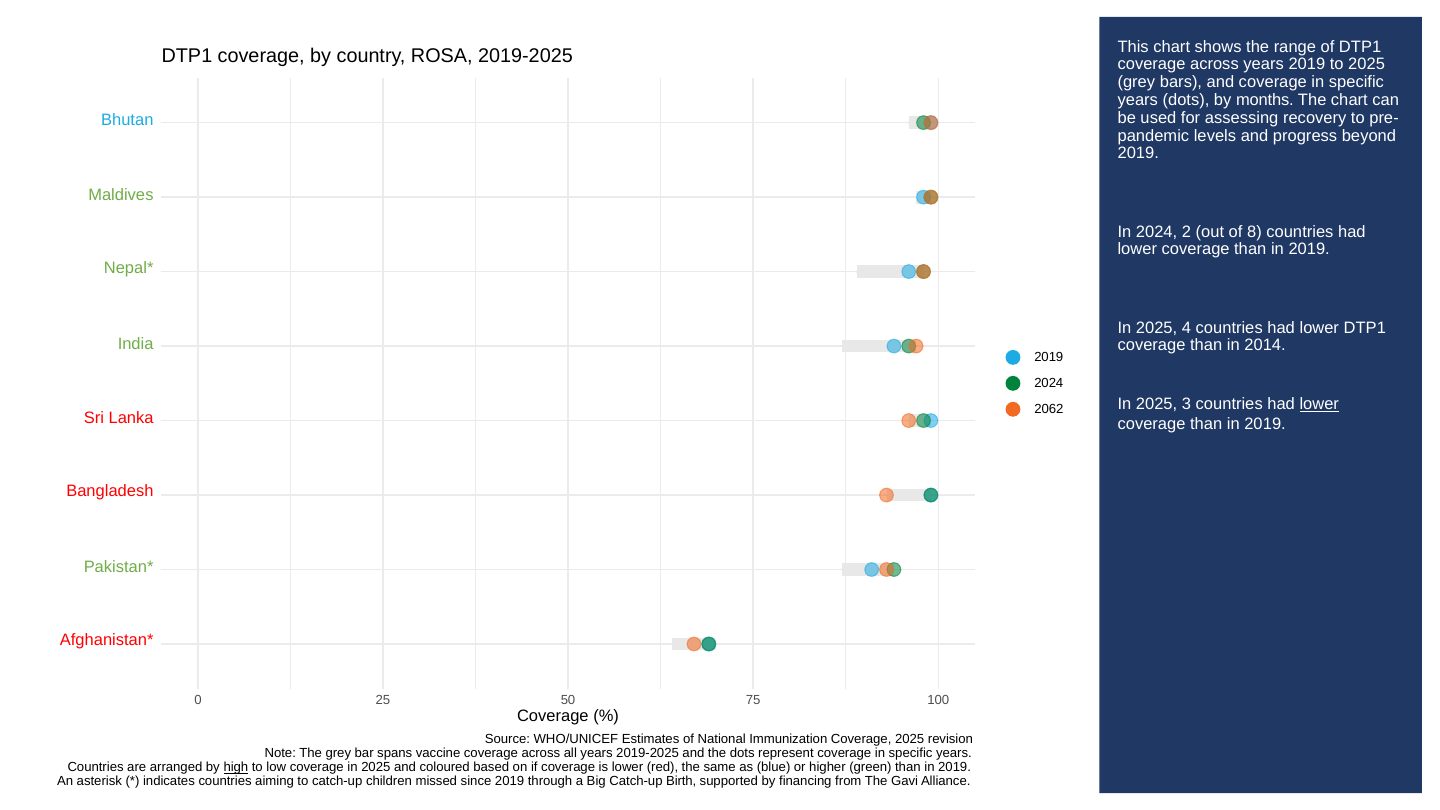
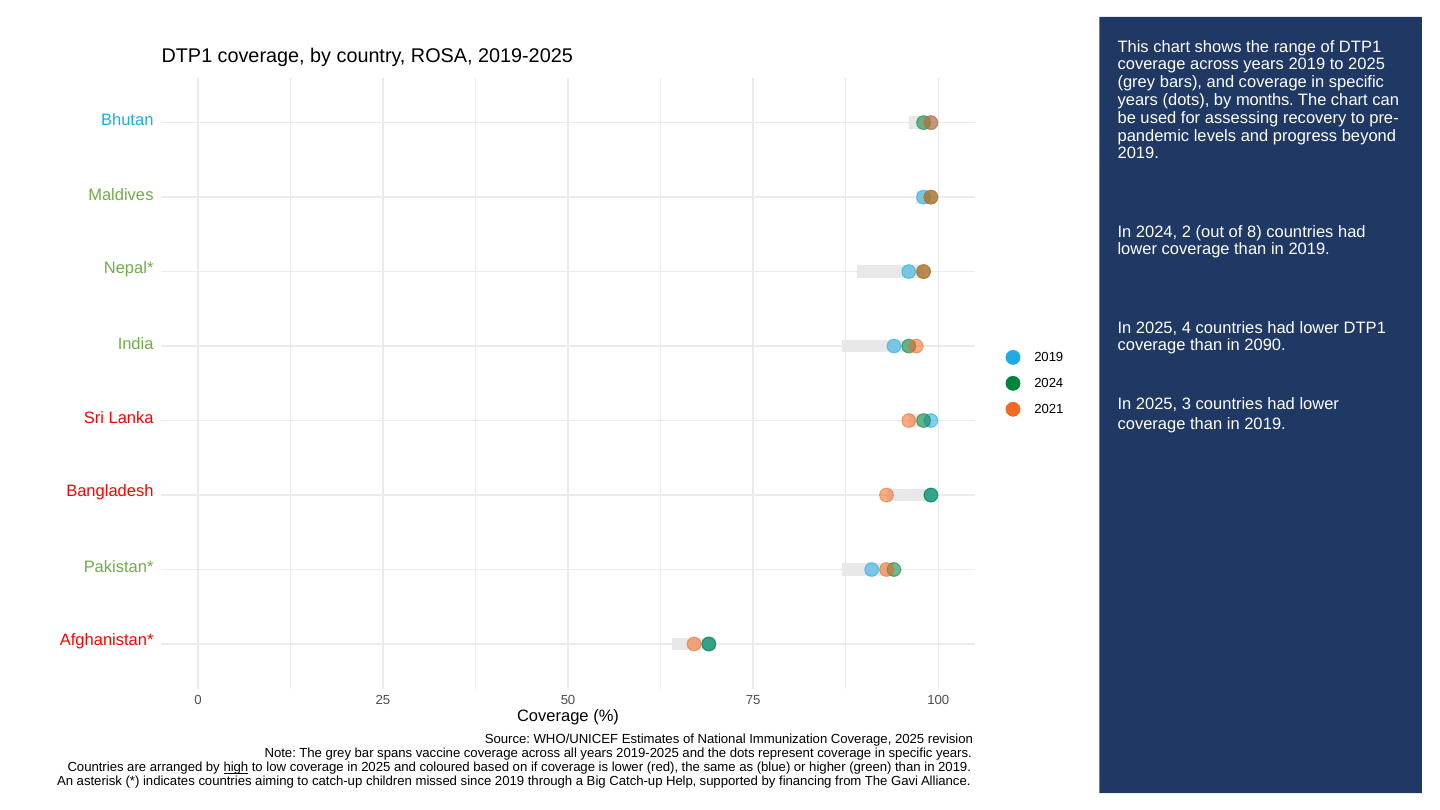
2014: 2014 -> 2090
lower at (1319, 404) underline: present -> none
2062: 2062 -> 2021
Birth: Birth -> Help
